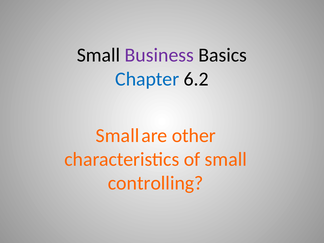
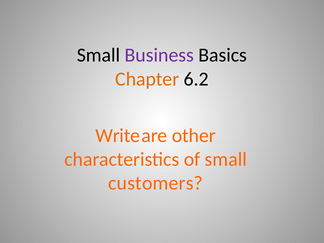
Chapter colour: blue -> orange
Small at (118, 136): Small -> Write
controlling: controlling -> customers
